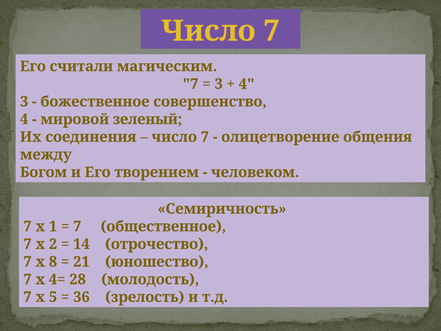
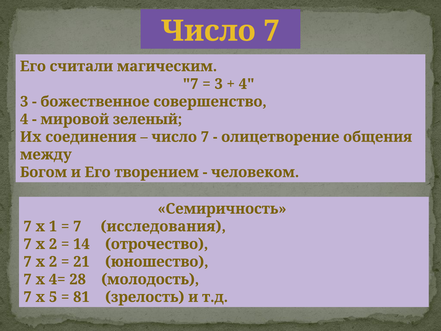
общественное: общественное -> исследования
8 at (53, 262): 8 -> 2
36: 36 -> 81
